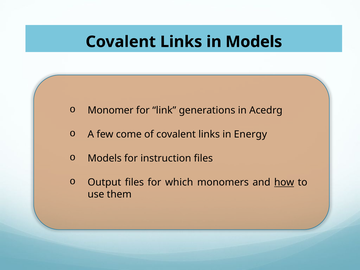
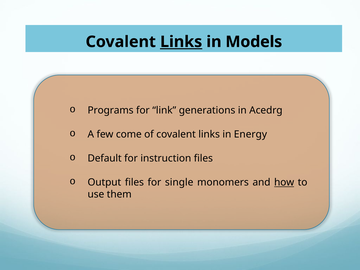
Links at (181, 42) underline: none -> present
Monomer: Monomer -> Programs
Models at (105, 158): Models -> Default
which: which -> single
